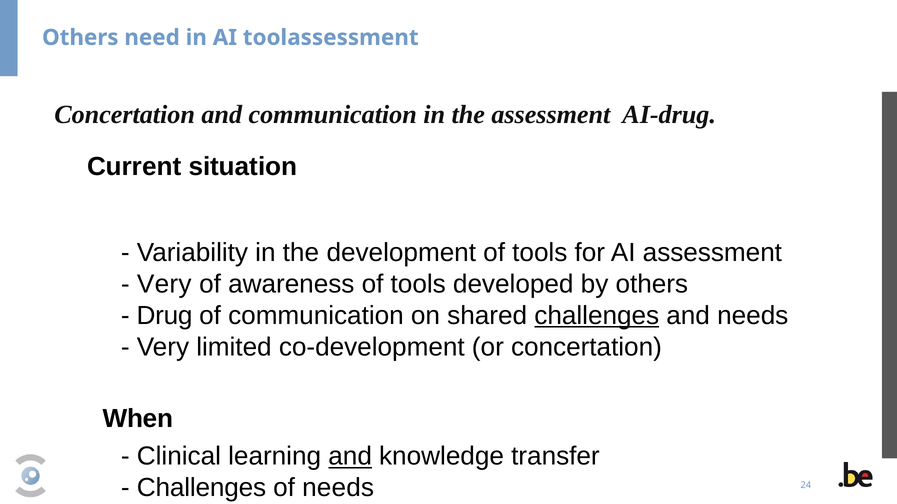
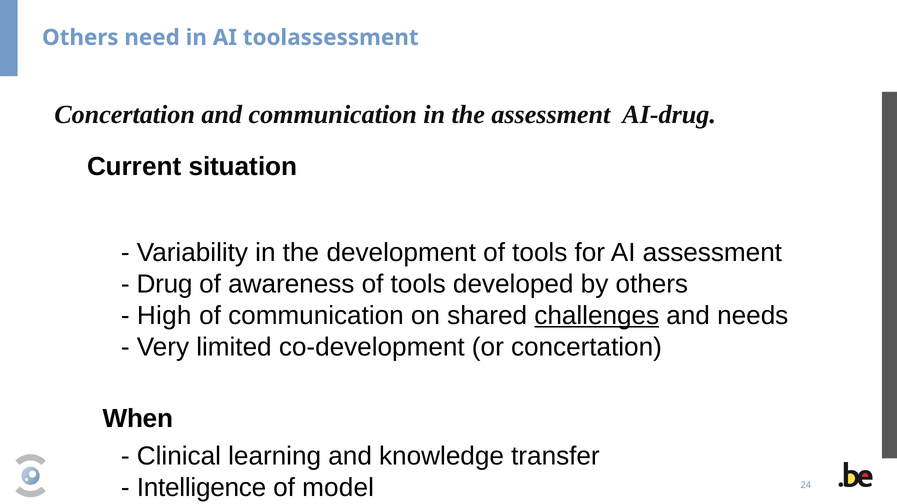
Very at (164, 284): Very -> Drug
Drug: Drug -> High
and at (350, 457) underline: present -> none
Challenges at (201, 488): Challenges -> Intelligence
of needs: needs -> model
